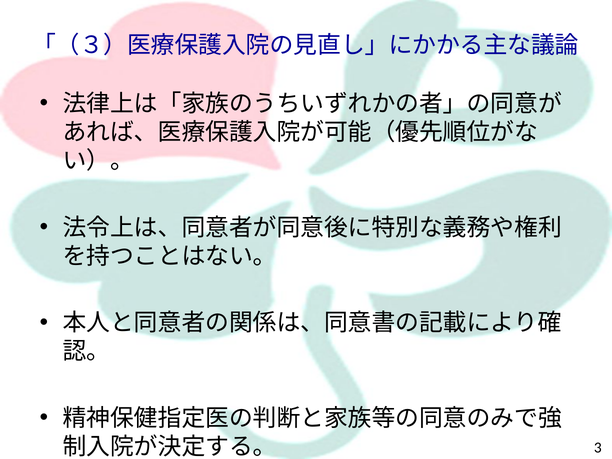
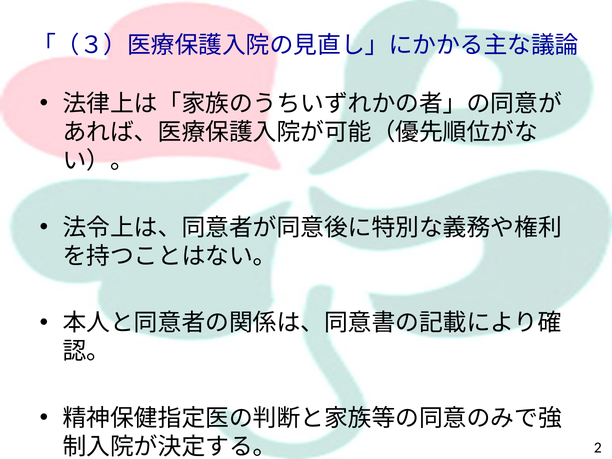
3: 3 -> 2
